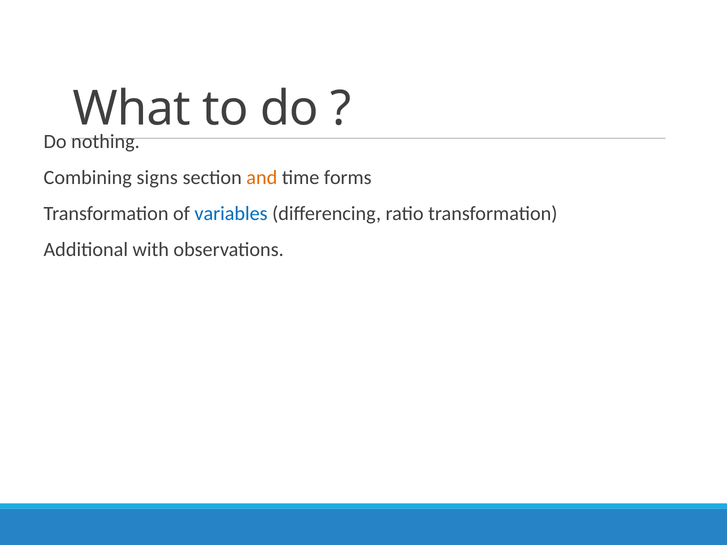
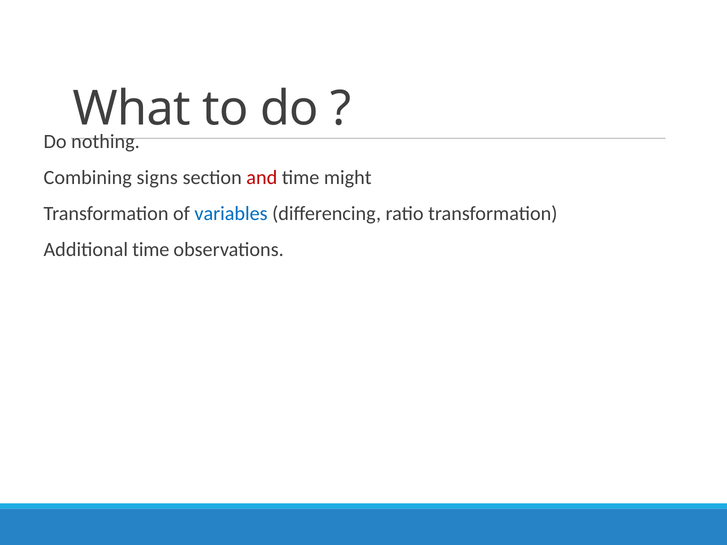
and colour: orange -> red
forms: forms -> might
Additional with: with -> time
